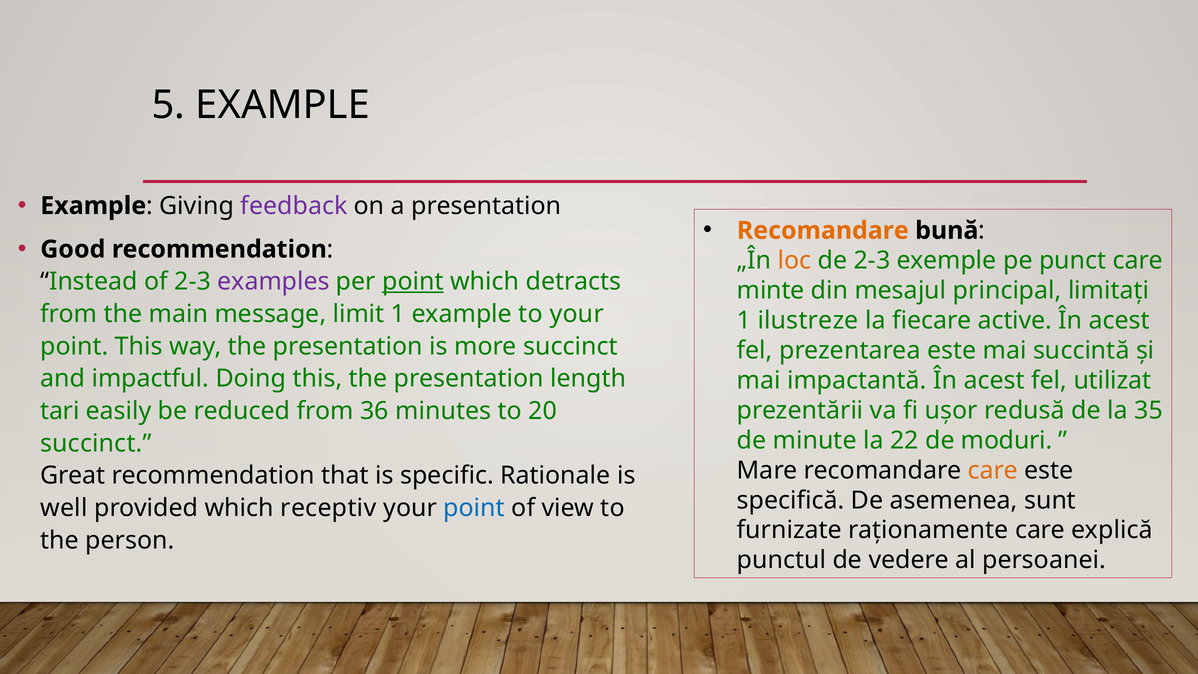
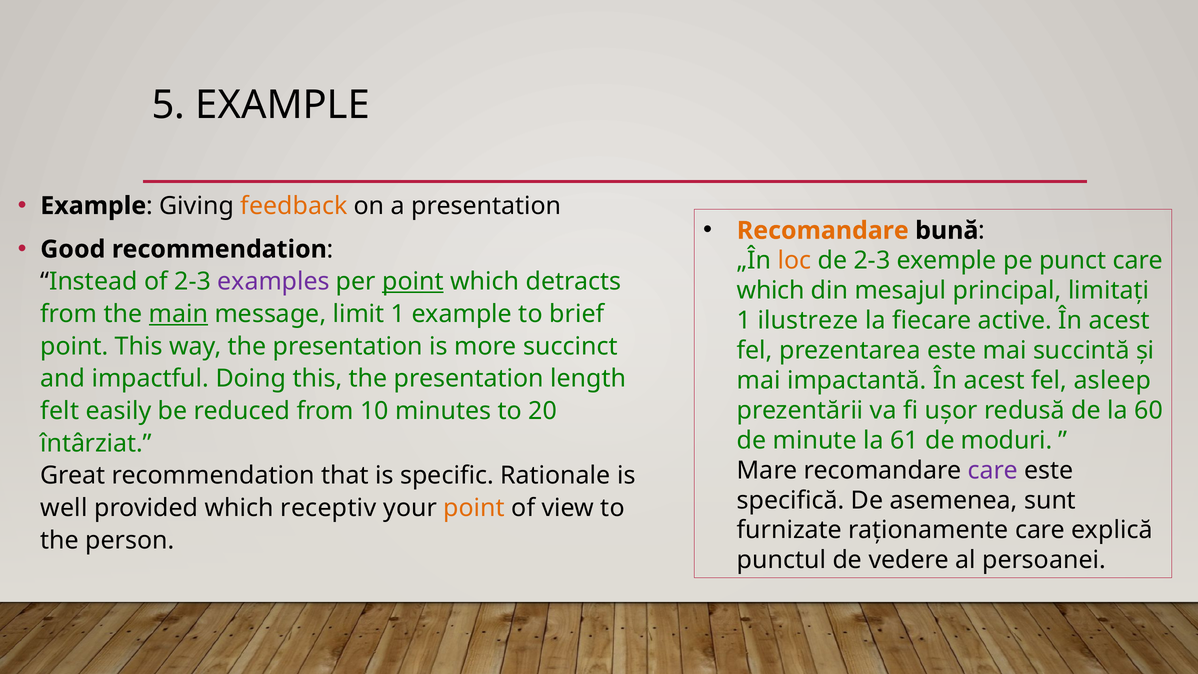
feedback colour: purple -> orange
minte at (771, 290): minte -> which
main underline: none -> present
to your: your -> brief
utilizat: utilizat -> asleep
35: 35 -> 60
tari: tari -> felt
36: 36 -> 10
22: 22 -> 61
succinct at (96, 443): succinct -> întârziat
care at (993, 470) colour: orange -> purple
point at (474, 508) colour: blue -> orange
